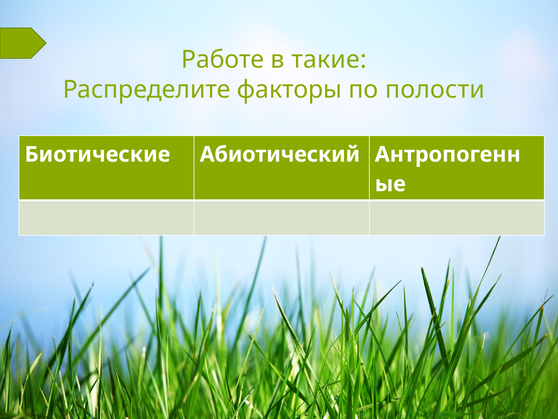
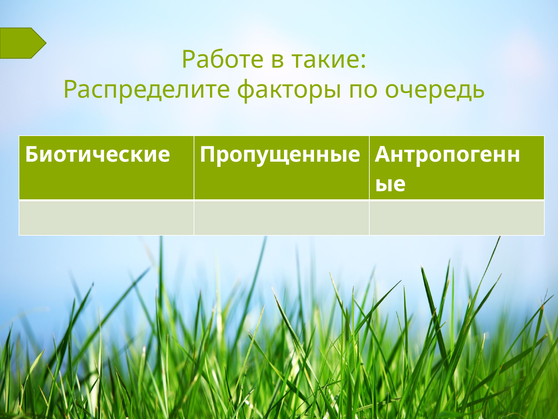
полости: полости -> очередь
Абиотический: Абиотический -> Пропущенные
